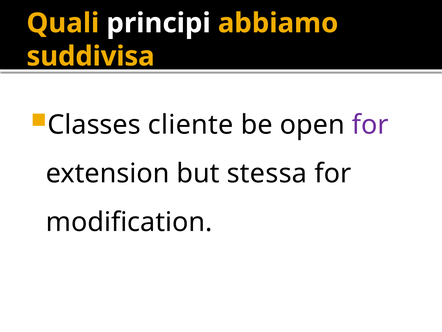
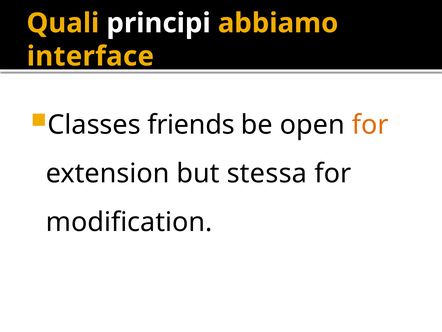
suddivisa: suddivisa -> interface
cliente: cliente -> friends
for at (370, 125) colour: purple -> orange
